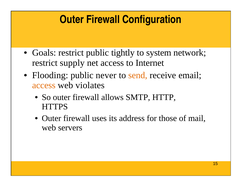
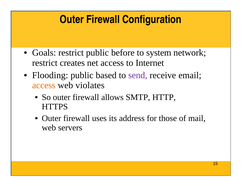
tightly: tightly -> before
supply: supply -> creates
never: never -> based
send colour: orange -> purple
